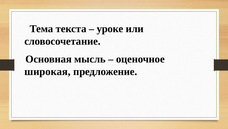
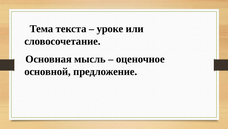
широкая: широкая -> основной
